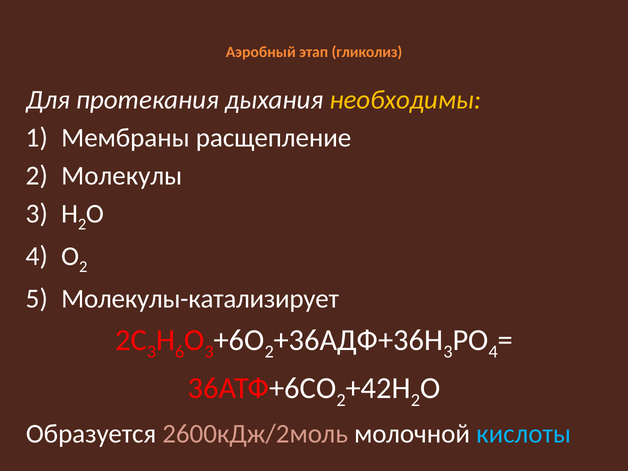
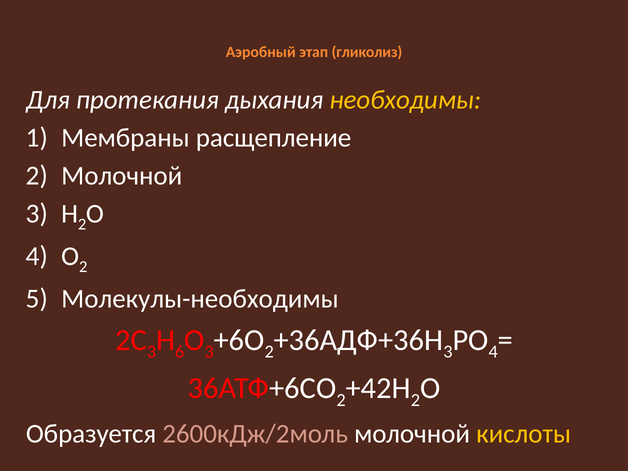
Молекулы at (122, 176): Молекулы -> Молочной
Молекулы-катализирует: Молекулы-катализирует -> Молекулы-необходимы
кислоты colour: light blue -> yellow
